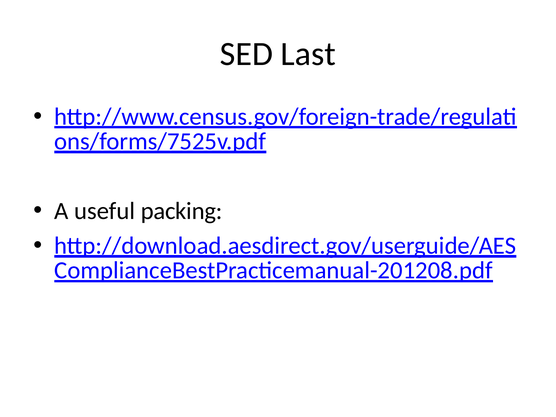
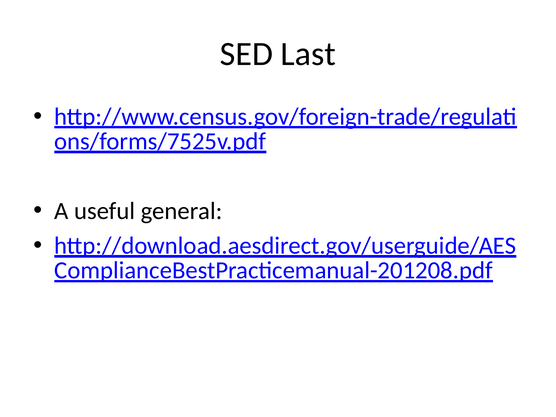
packing: packing -> general
